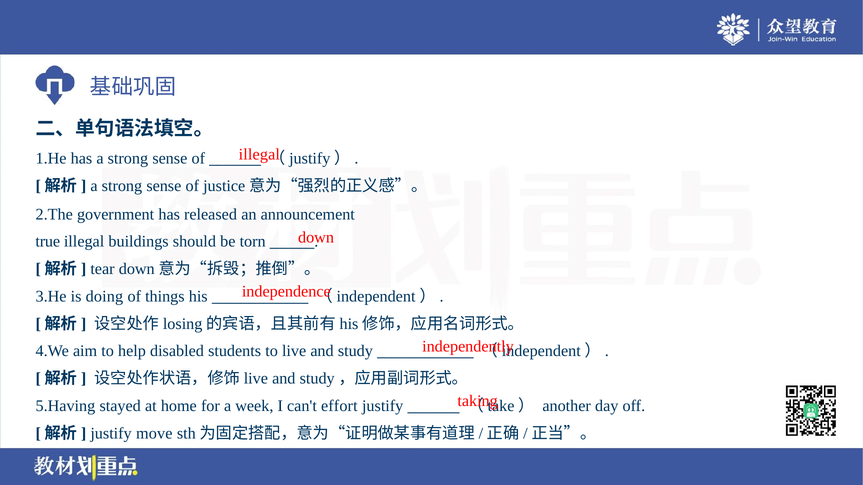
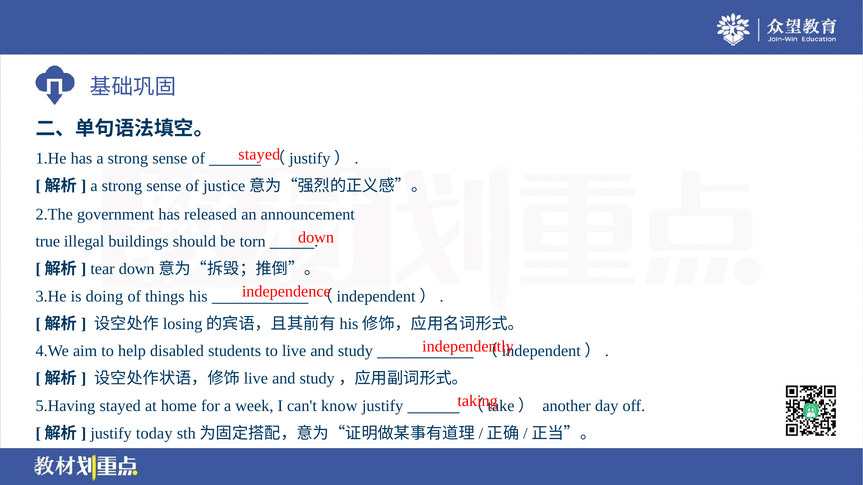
illegal at (259, 155): illegal -> stayed
effort: effort -> know
move: move -> today
